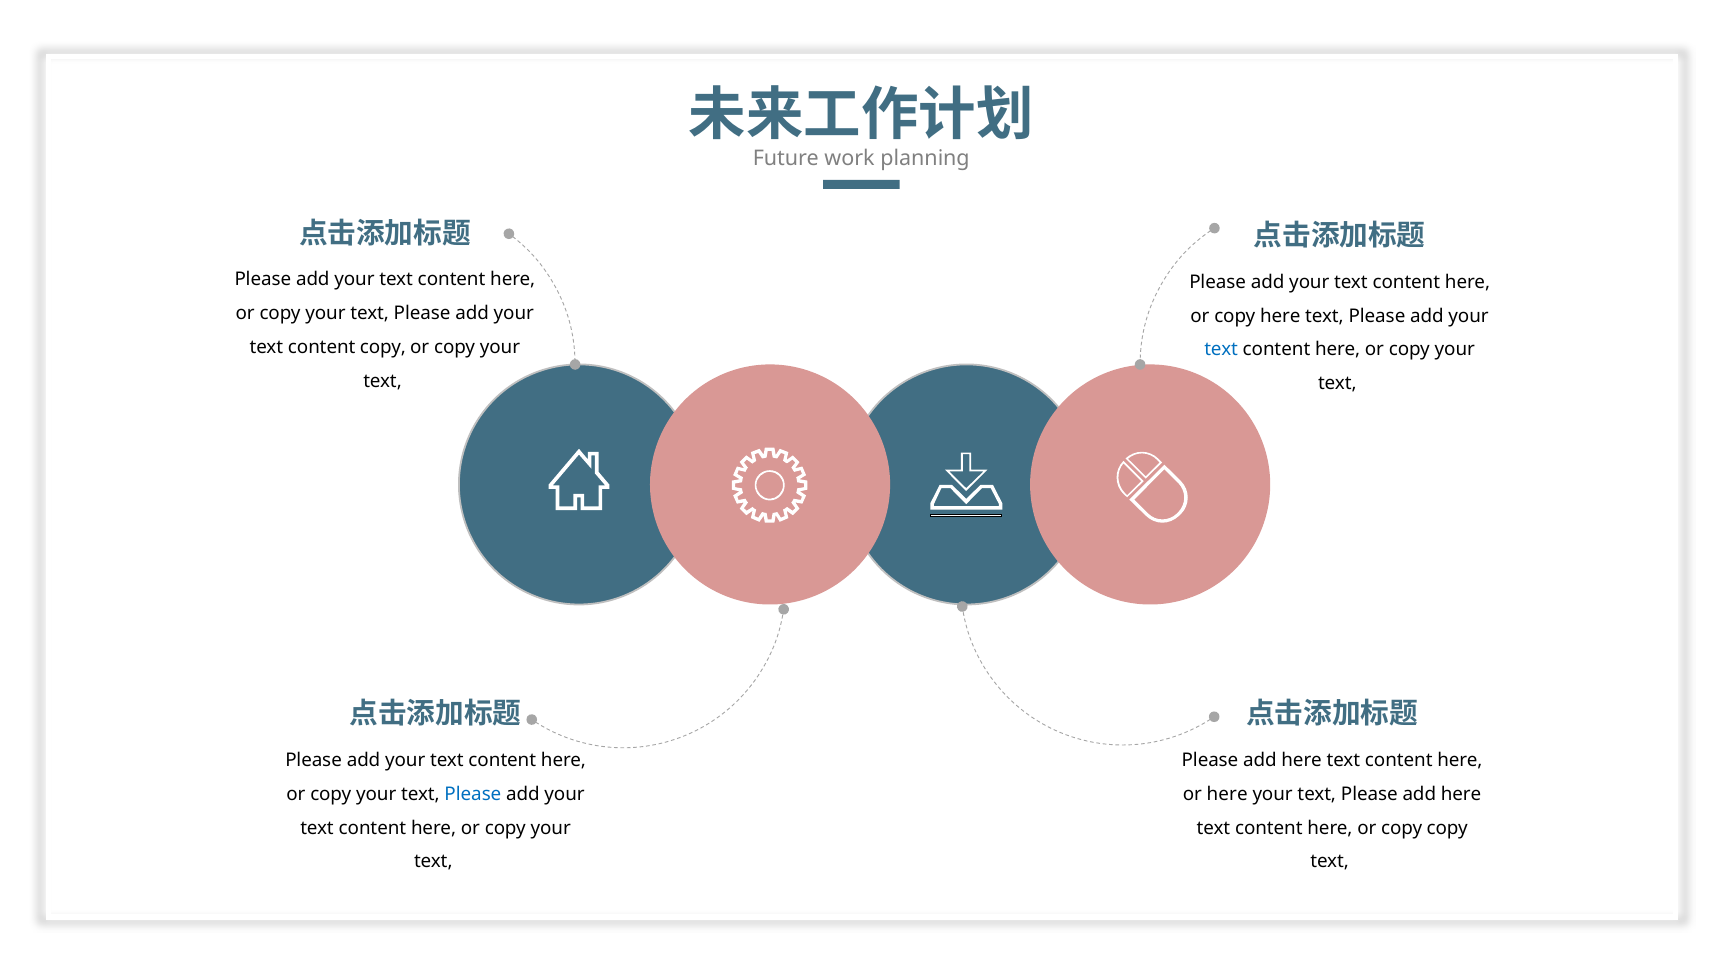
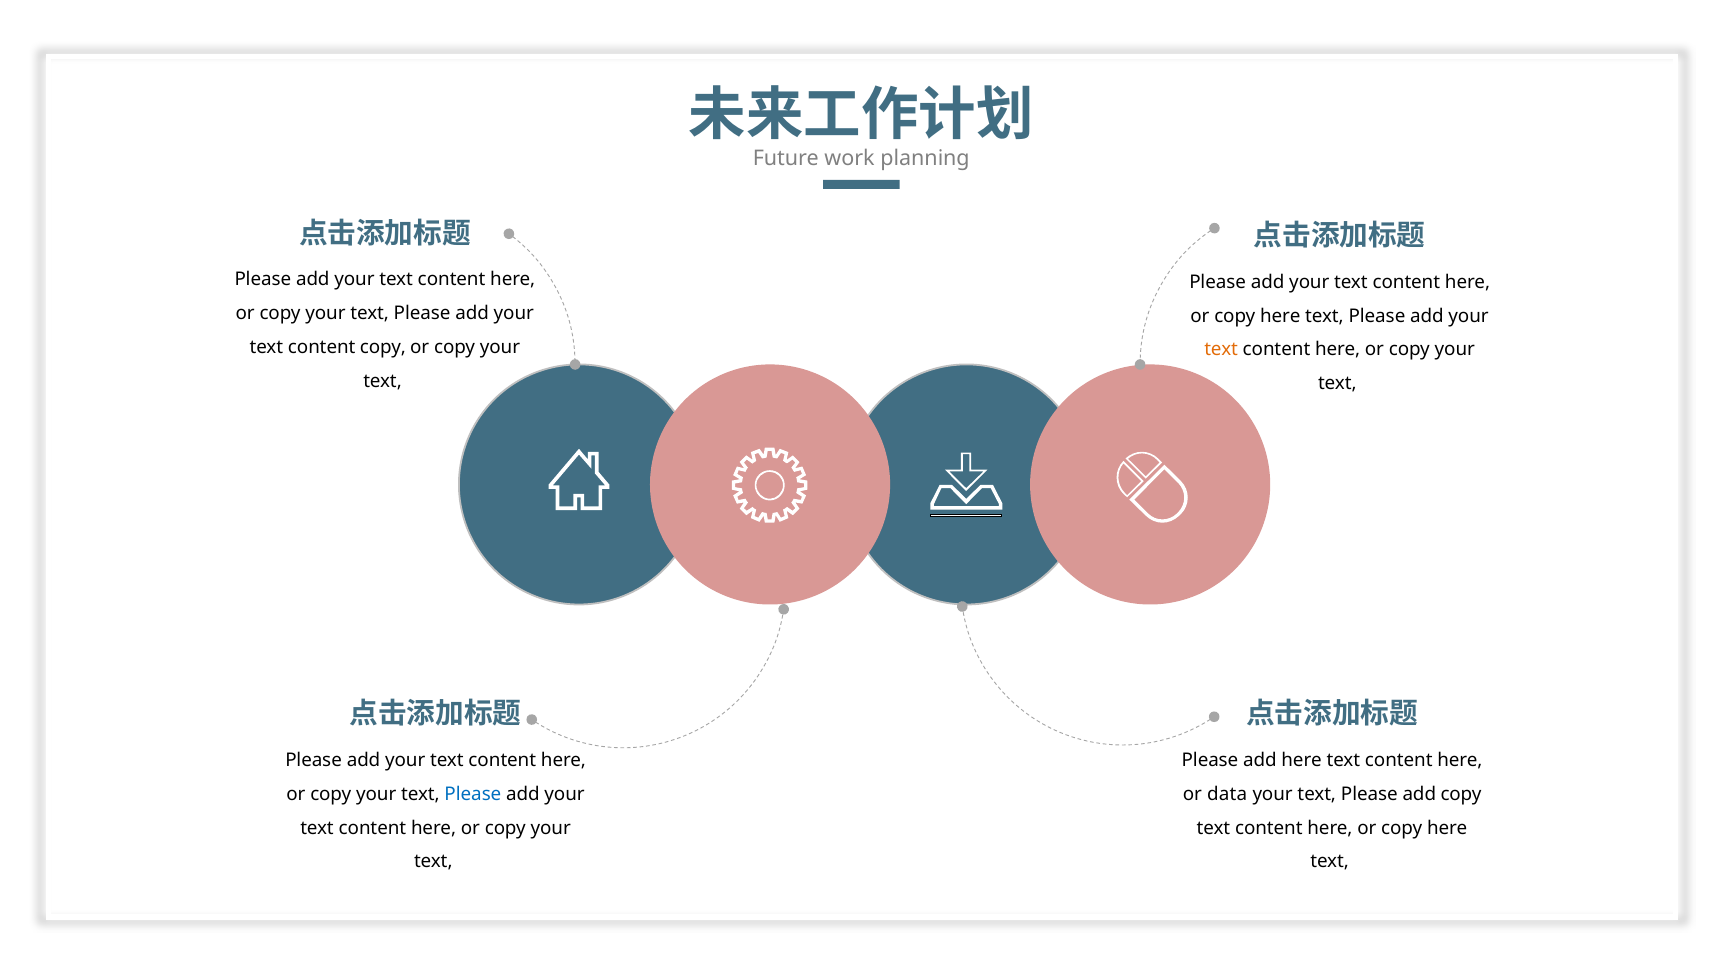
text at (1221, 350) colour: blue -> orange
or here: here -> data
text Please add here: here -> copy
copy at (1447, 828): copy -> here
